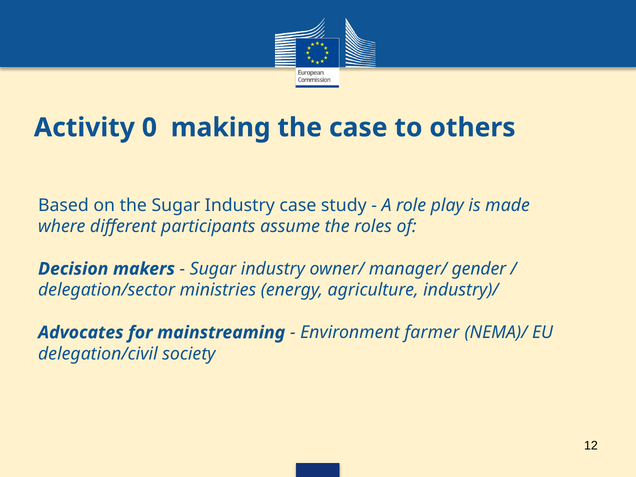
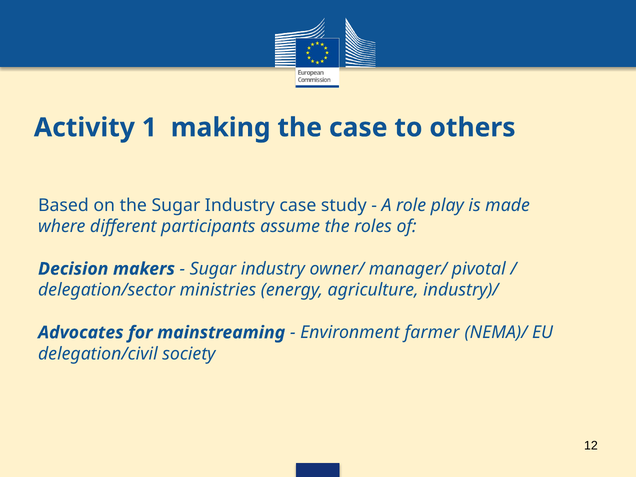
0: 0 -> 1
gender: gender -> pivotal
